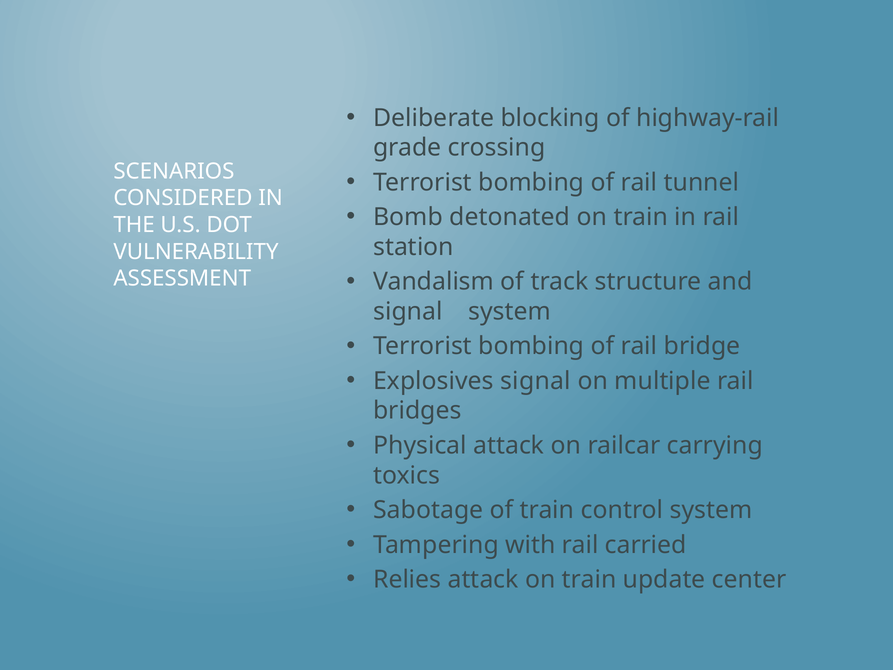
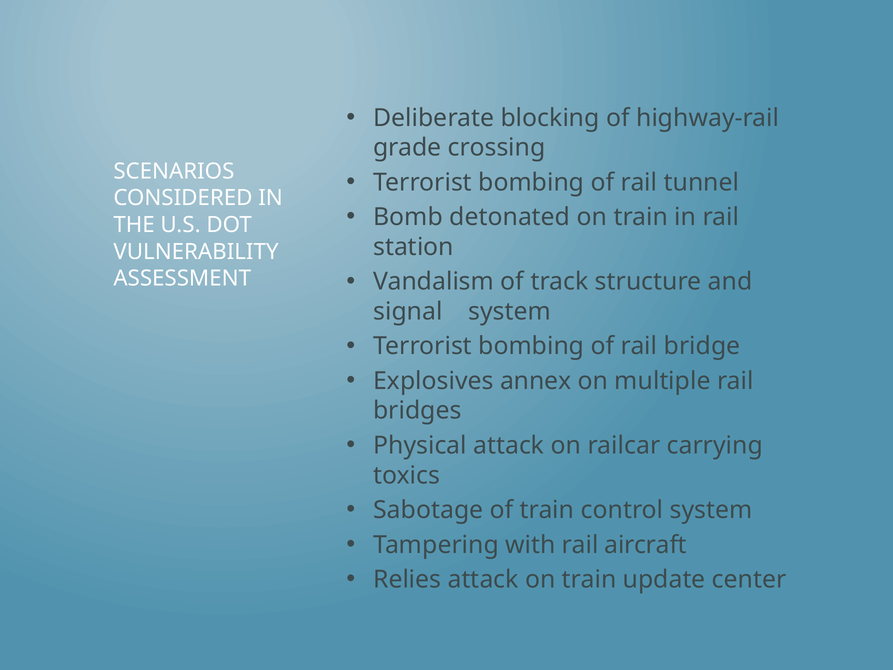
Explosives signal: signal -> annex
carried: carried -> aircraft
